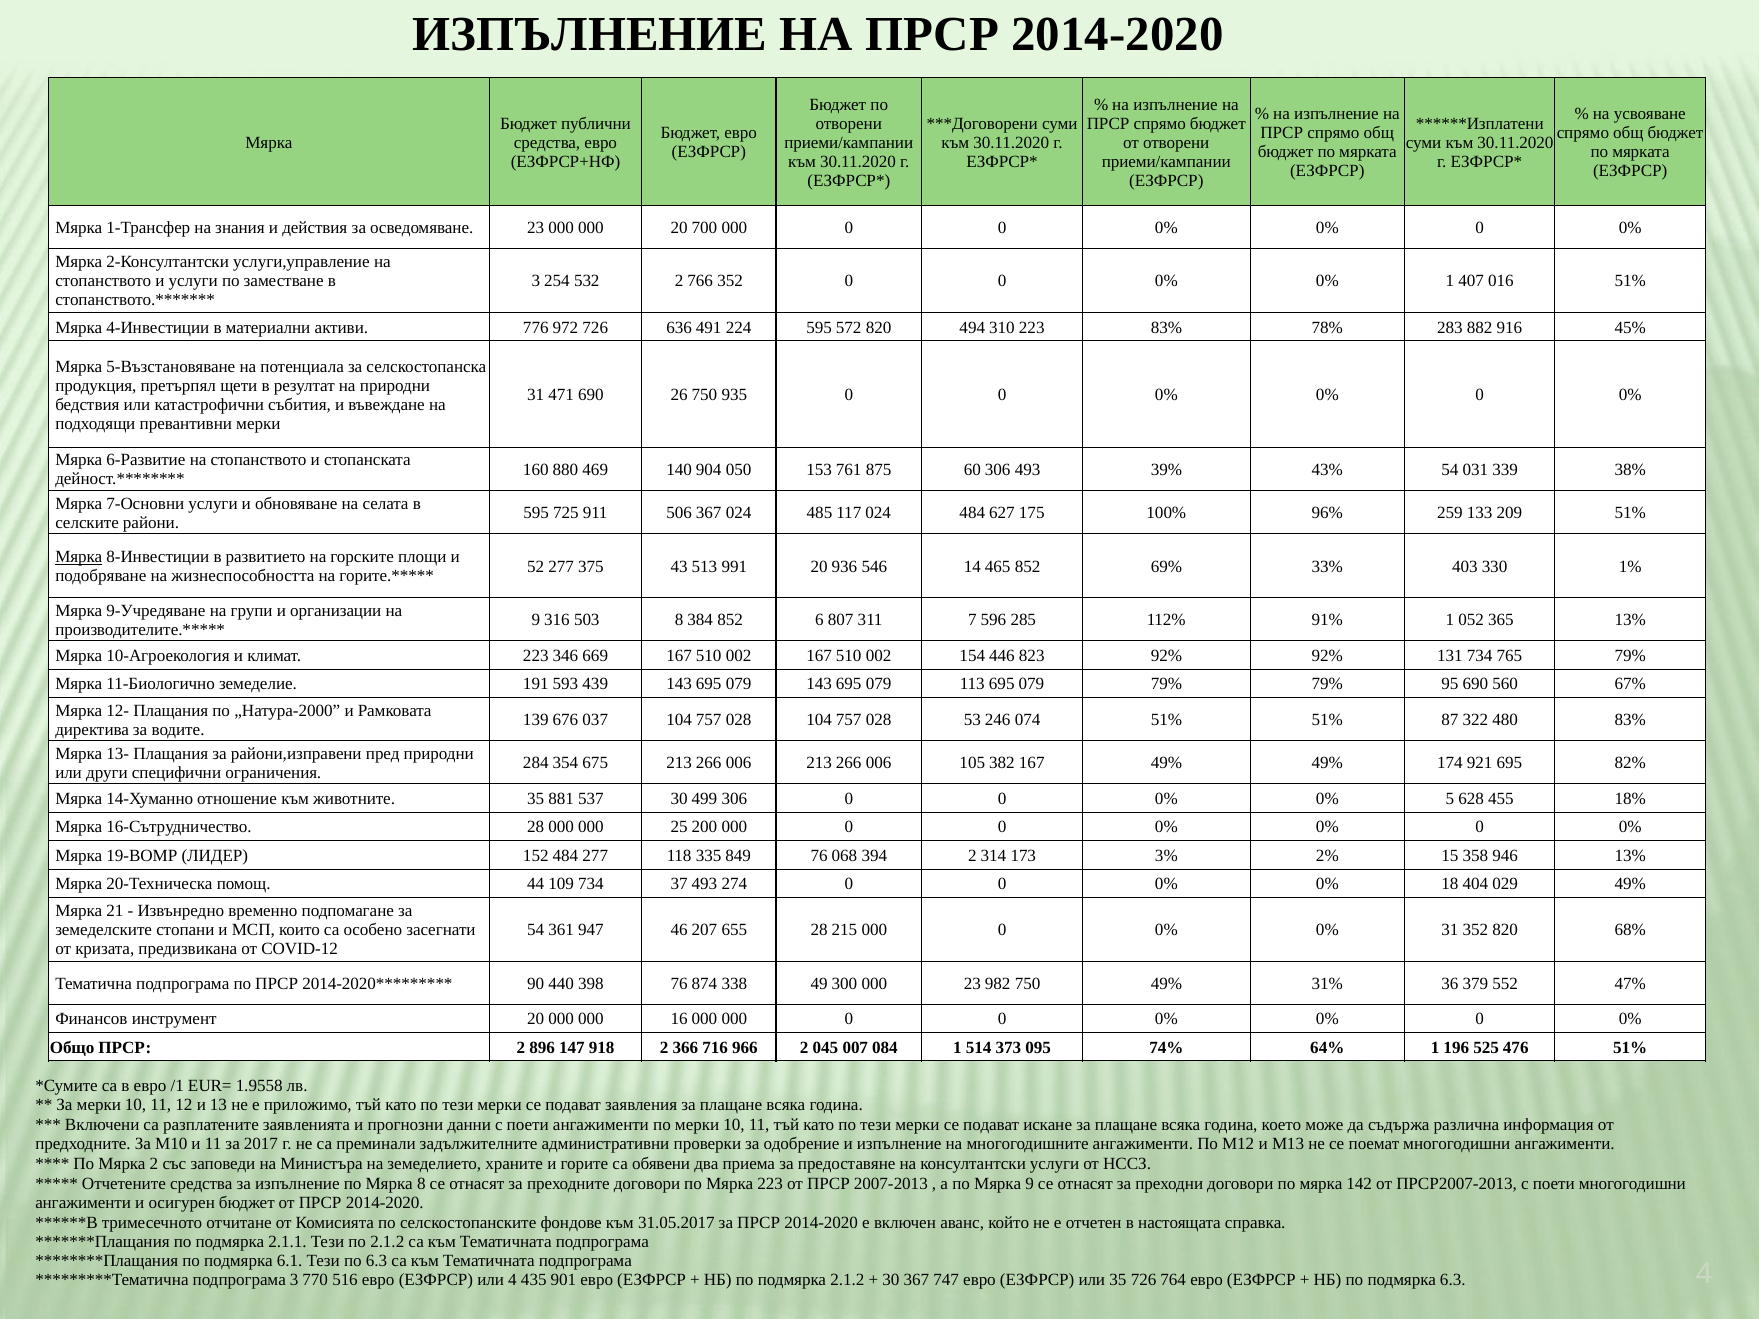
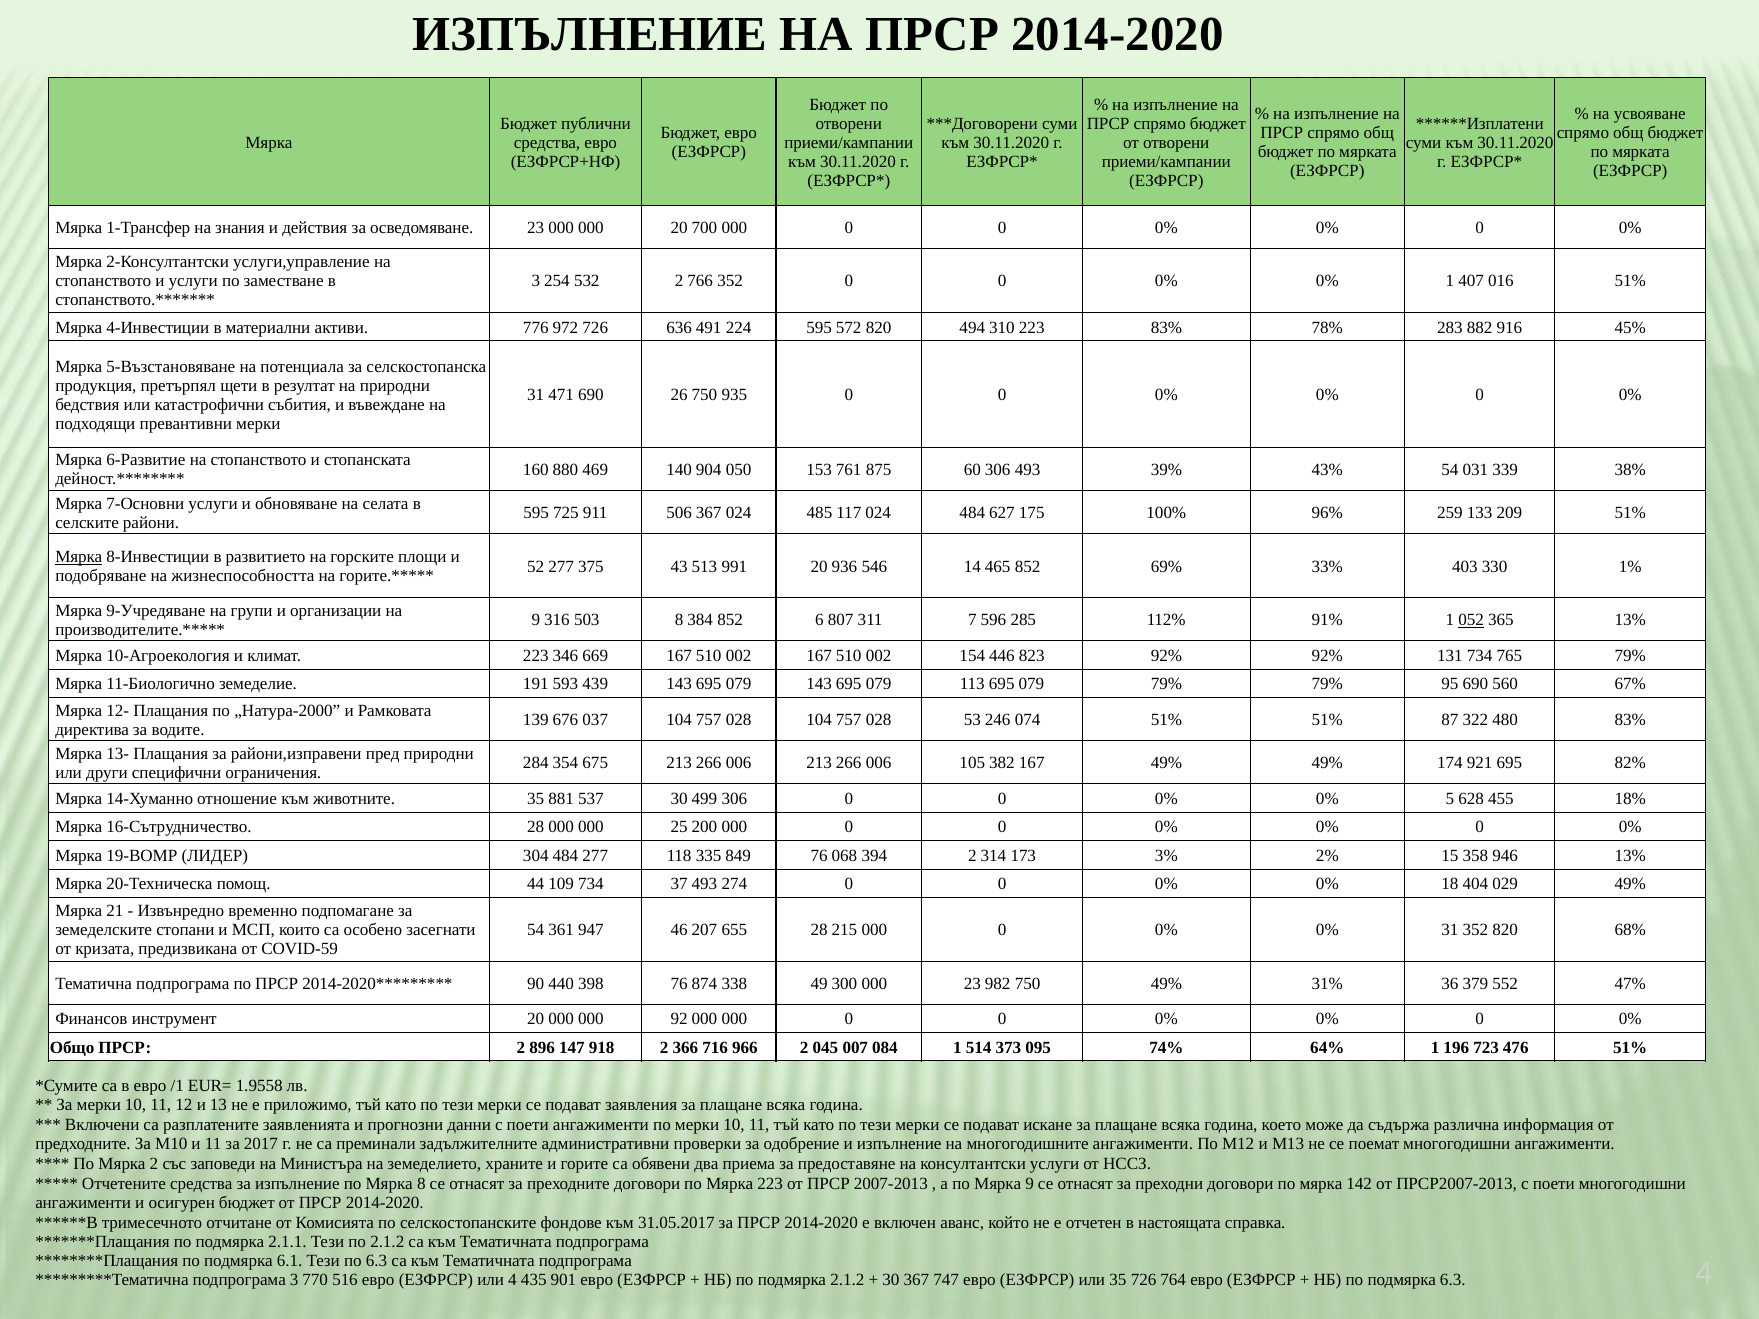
052 underline: none -> present
152: 152 -> 304
COVID-12: COVID-12 -> COVID-59
16: 16 -> 92
525: 525 -> 723
